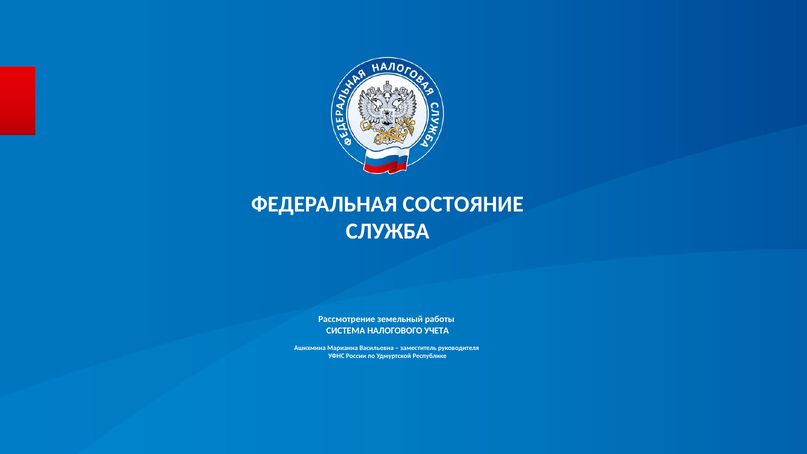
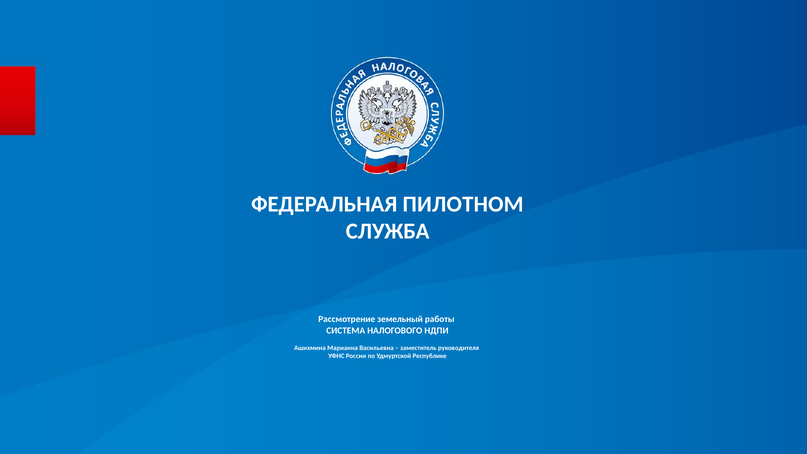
СОСТОЯНИЕ: СОСТОЯНИЕ -> ПИЛОТНОМ
УЧЕТА: УЧЕТА -> НДПИ
